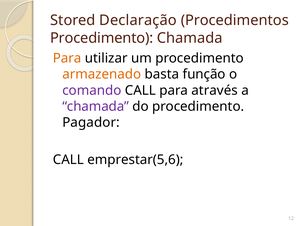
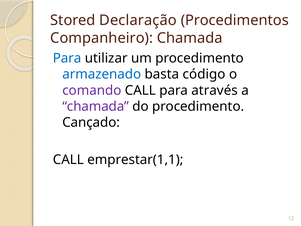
Procedimento at (102, 38): Procedimento -> Companheiro
Para at (67, 58) colour: orange -> blue
armazenado colour: orange -> blue
função: função -> código
Pagador: Pagador -> Cançado
emprestar(5,6: emprestar(5,6 -> emprestar(1,1
